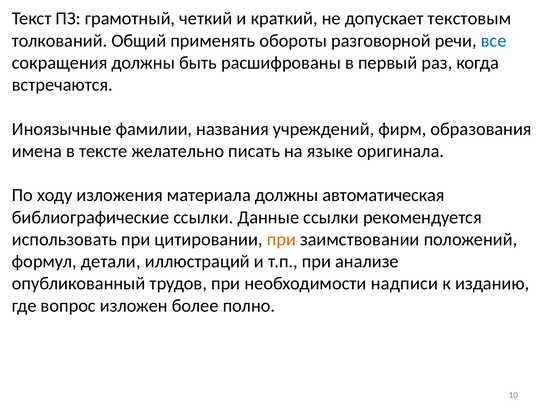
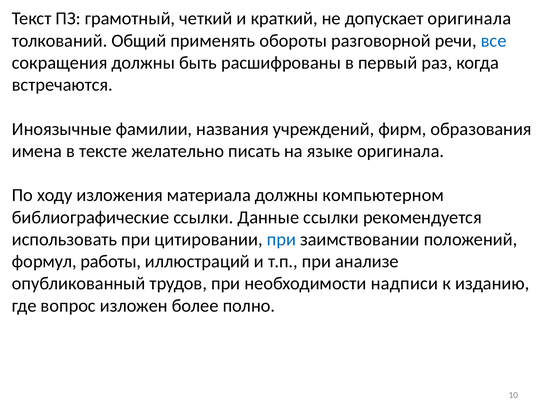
допускает текстовым: текстовым -> оригинала
автоматическая: автоматическая -> компьютерном
при at (281, 239) colour: orange -> blue
детали: детали -> работы
